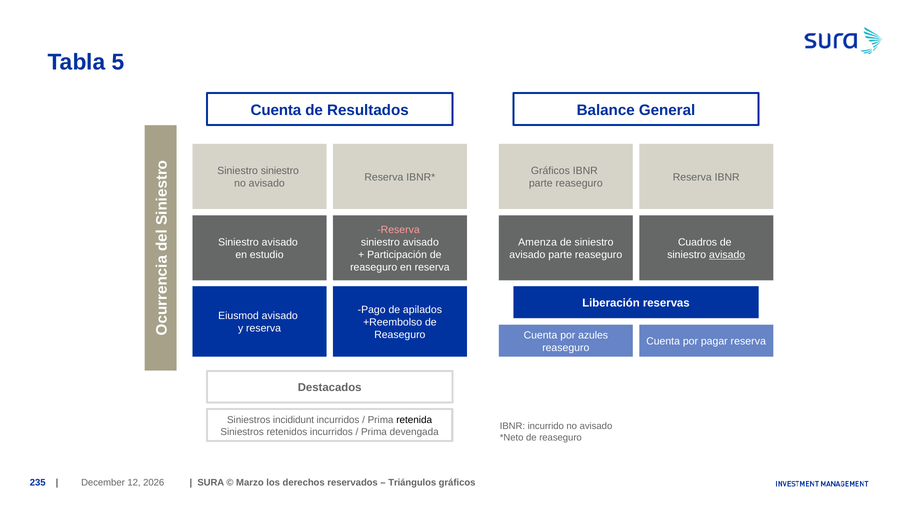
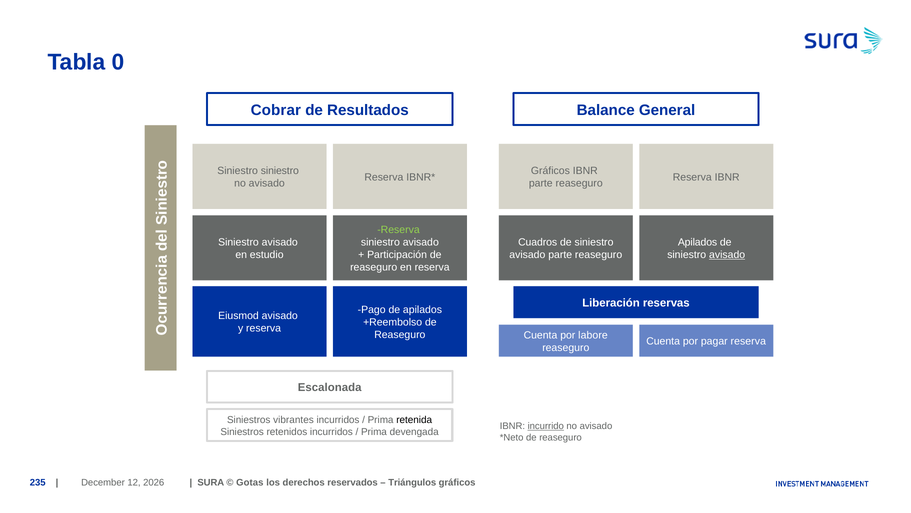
5: 5 -> 0
Cuenta at (276, 110): Cuenta -> Cobrar
Reserva at (398, 230) colour: pink -> light green
Amenza: Amenza -> Cuadros
Cuadros at (698, 242): Cuadros -> Apilados
azules: azules -> labore
Destacados: Destacados -> Escalonada
incididunt: incididunt -> vibrantes
incurrido underline: none -> present
Marzo: Marzo -> Gotas
